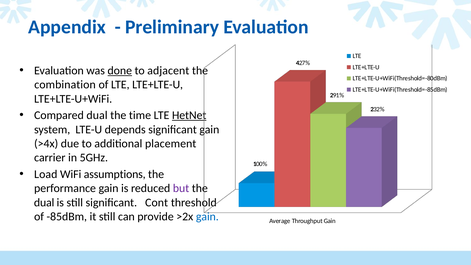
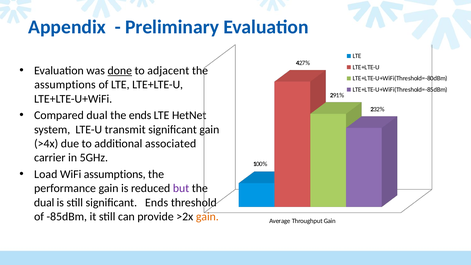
combination at (65, 85): combination -> assumptions
the time: time -> ends
HetNet underline: present -> none
depends: depends -> transmit
placement: placement -> associated
significant Cont: Cont -> Ends
gain at (207, 217) colour: blue -> orange
